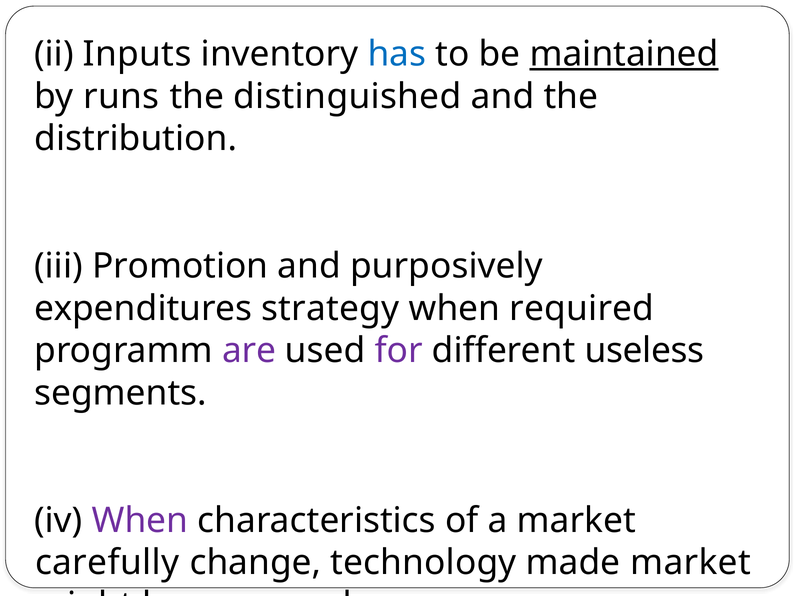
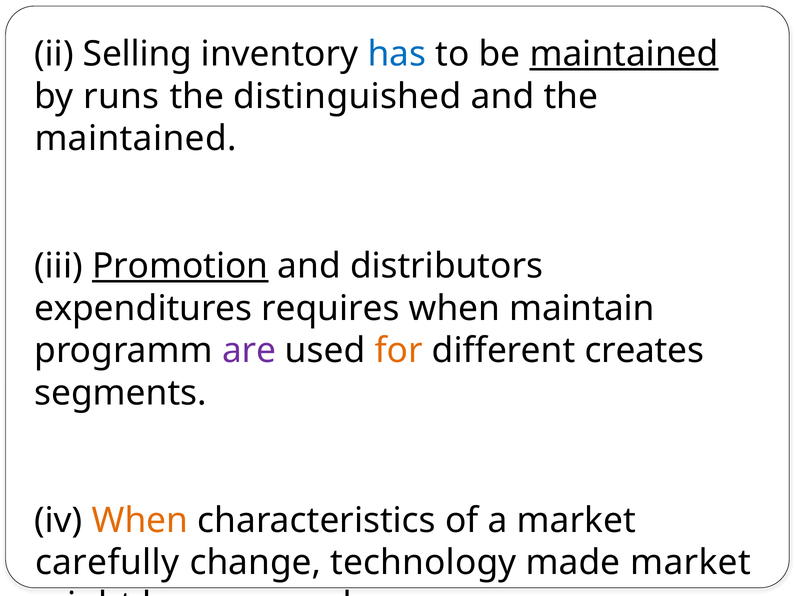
Inputs: Inputs -> Selling
distribution at (136, 139): distribution -> maintained
Promotion underline: none -> present
purposively: purposively -> distributors
strategy: strategy -> requires
required: required -> maintain
for colour: purple -> orange
different useless: useless -> creates
When at (140, 521) colour: purple -> orange
